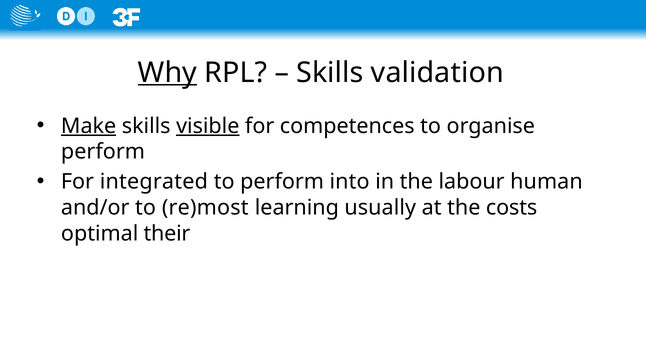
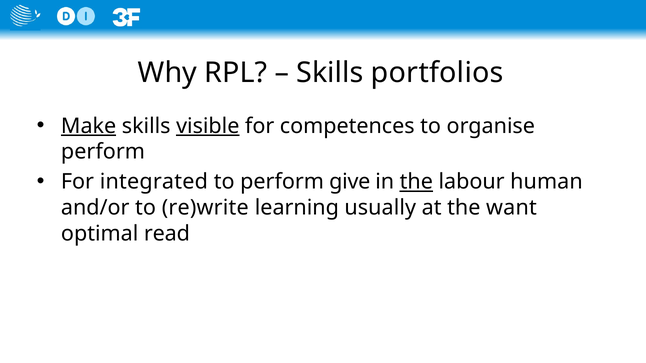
Why underline: present -> none
validation: validation -> portfolios
into: into -> give
the at (416, 182) underline: none -> present
re)most: re)most -> re)write
costs: costs -> want
their: their -> read
